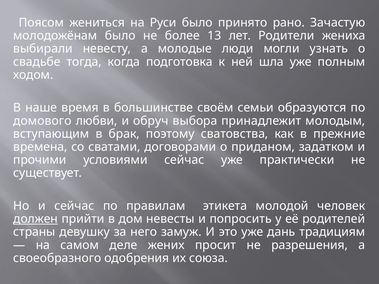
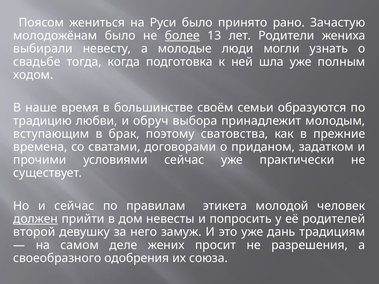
более underline: none -> present
домового: домового -> традицию
страны: страны -> второй
